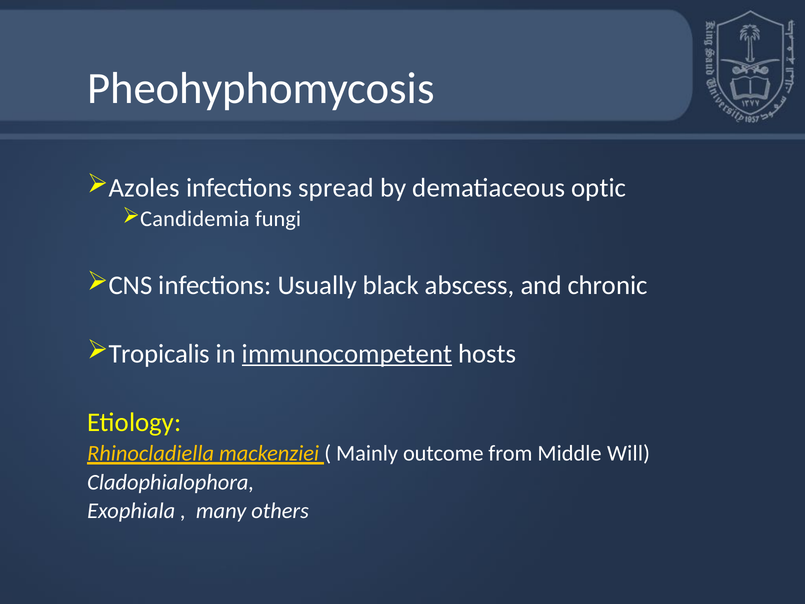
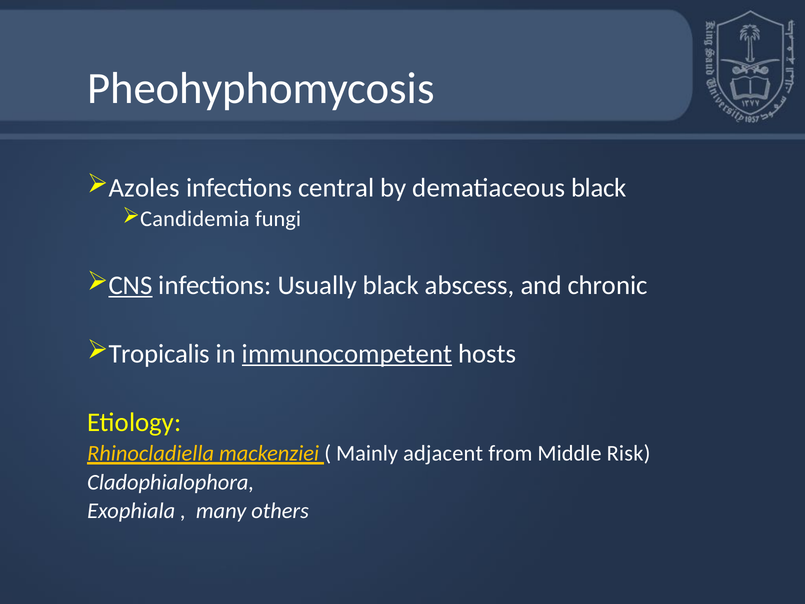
spread: spread -> central
dematiaceous optic: optic -> black
CNS underline: none -> present
outcome: outcome -> adjacent
Will: Will -> Risk
